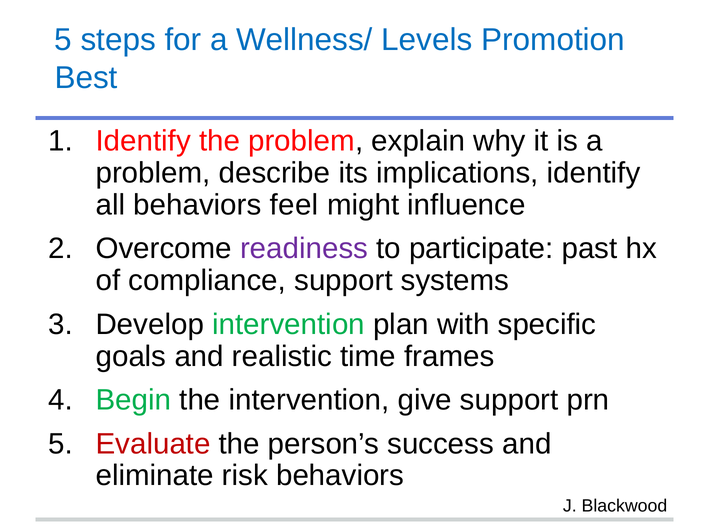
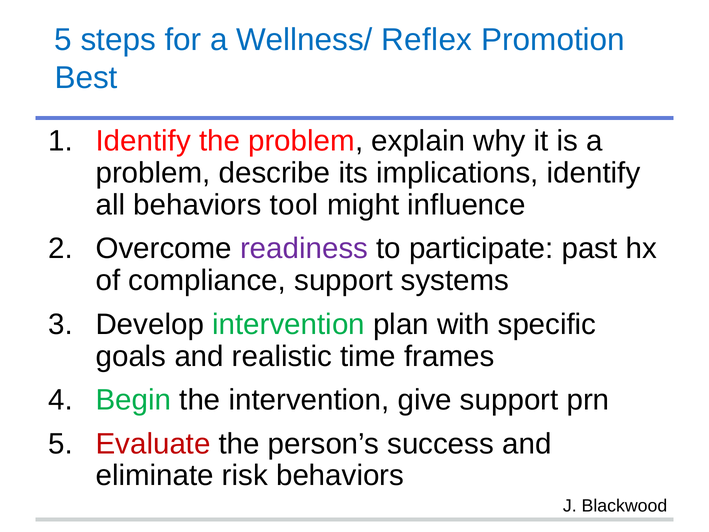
Levels: Levels -> Reflex
feel: feel -> tool
